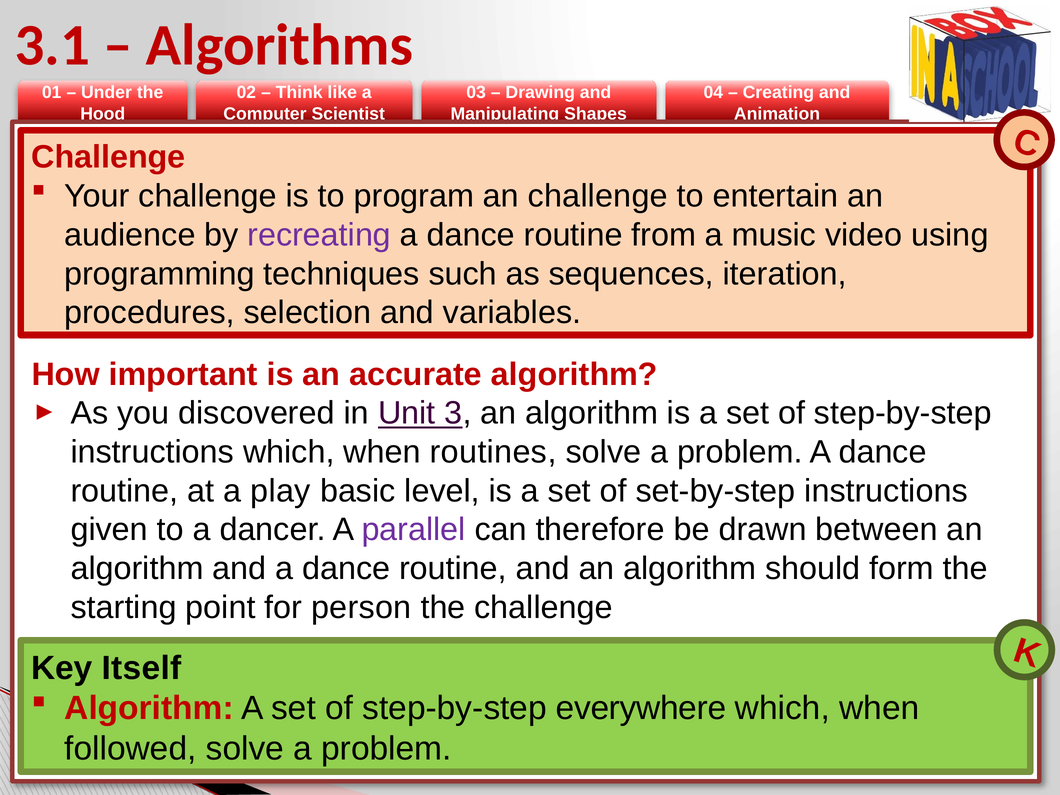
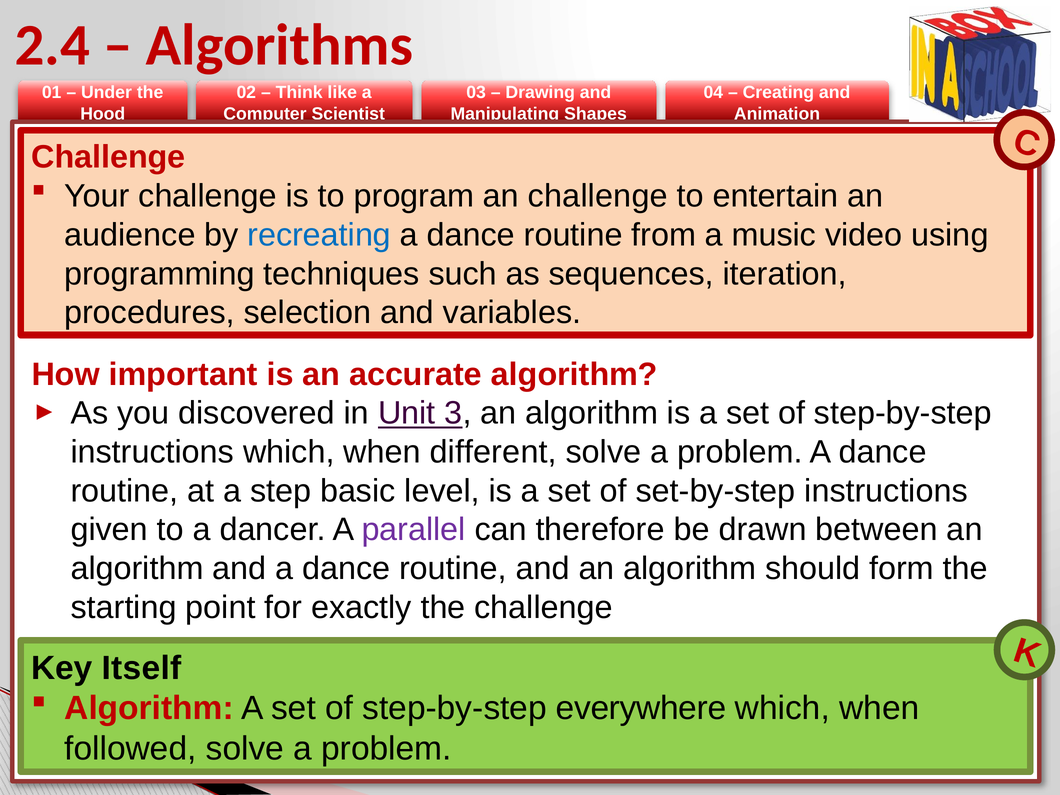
3.1: 3.1 -> 2.4
recreating colour: purple -> blue
routines: routines -> different
play: play -> step
person: person -> exactly
